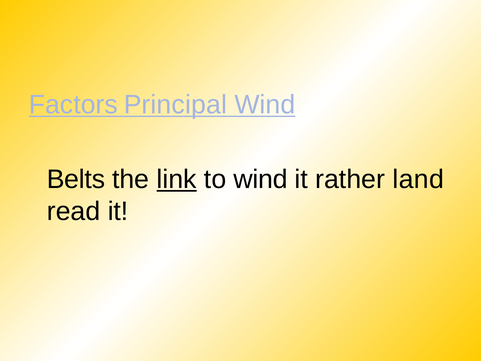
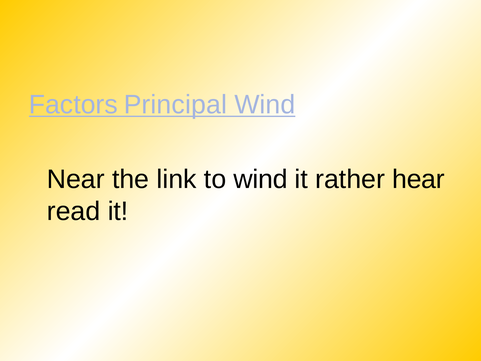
Belts: Belts -> Near
link underline: present -> none
land: land -> hear
